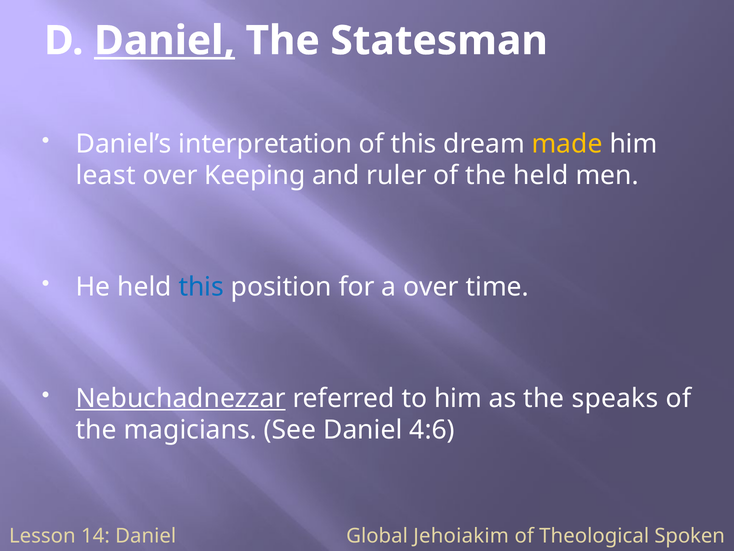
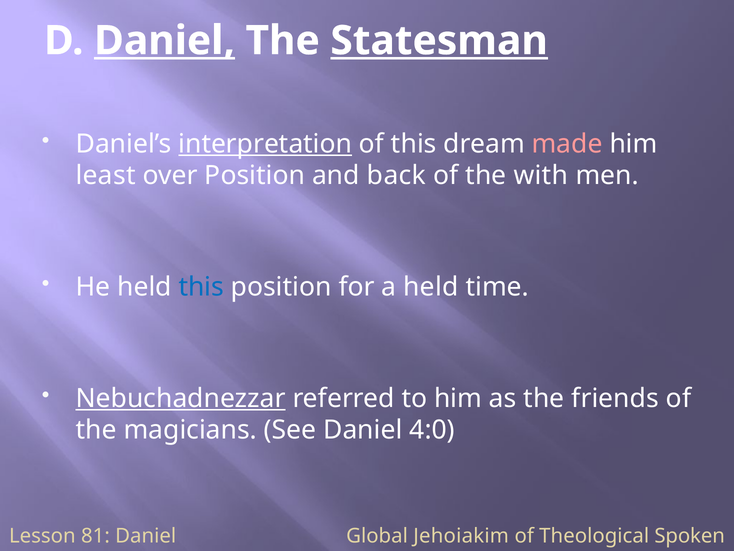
Statesman underline: none -> present
interpretation underline: none -> present
made colour: yellow -> pink
over Keeping: Keeping -> Position
ruler: ruler -> back
the held: held -> with
a over: over -> held
speaks: speaks -> friends
4:6: 4:6 -> 4:0
14: 14 -> 81
